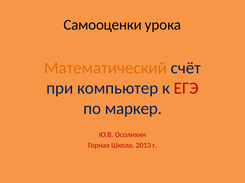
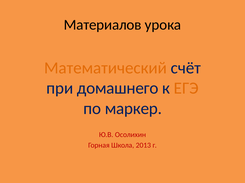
Самооценки: Самооценки -> Материалов
компьютер: компьютер -> домашнего
ЕГЭ colour: red -> orange
